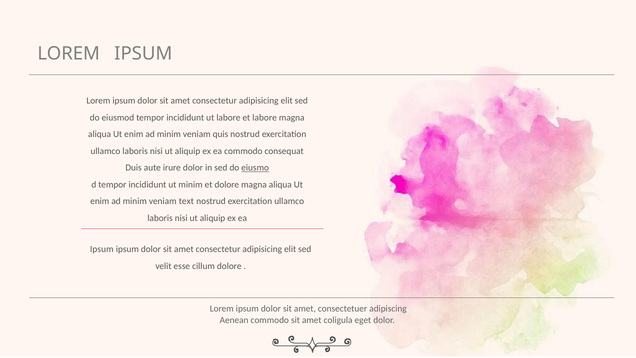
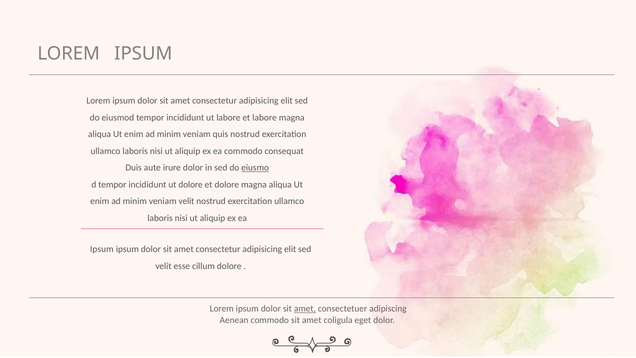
ut minim: minim -> dolore
veniam text: text -> velit
amet at (305, 309) underline: none -> present
